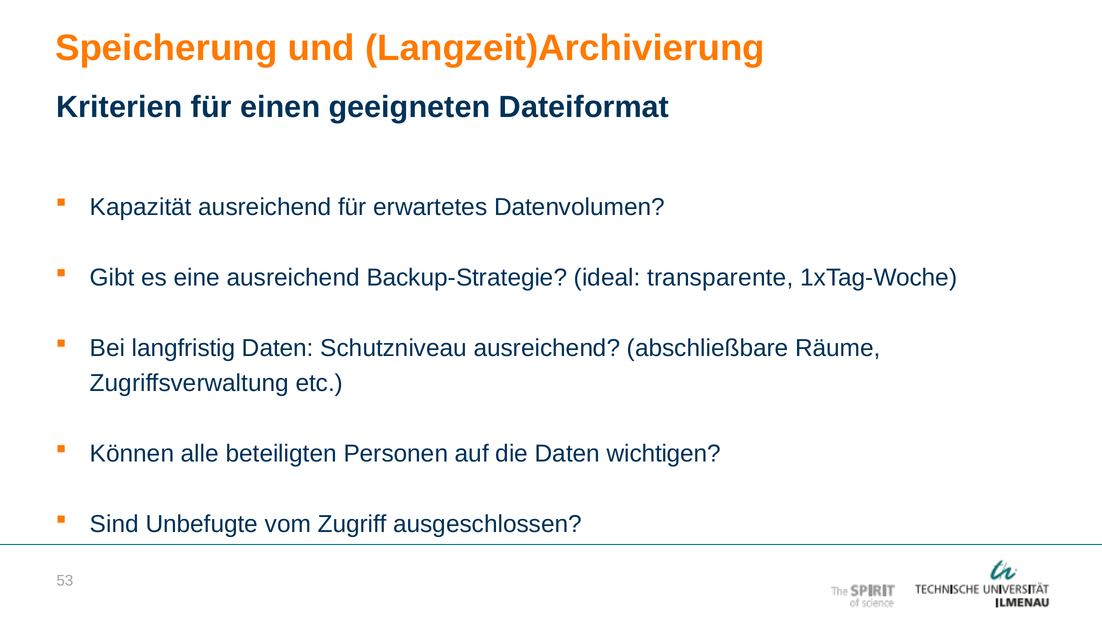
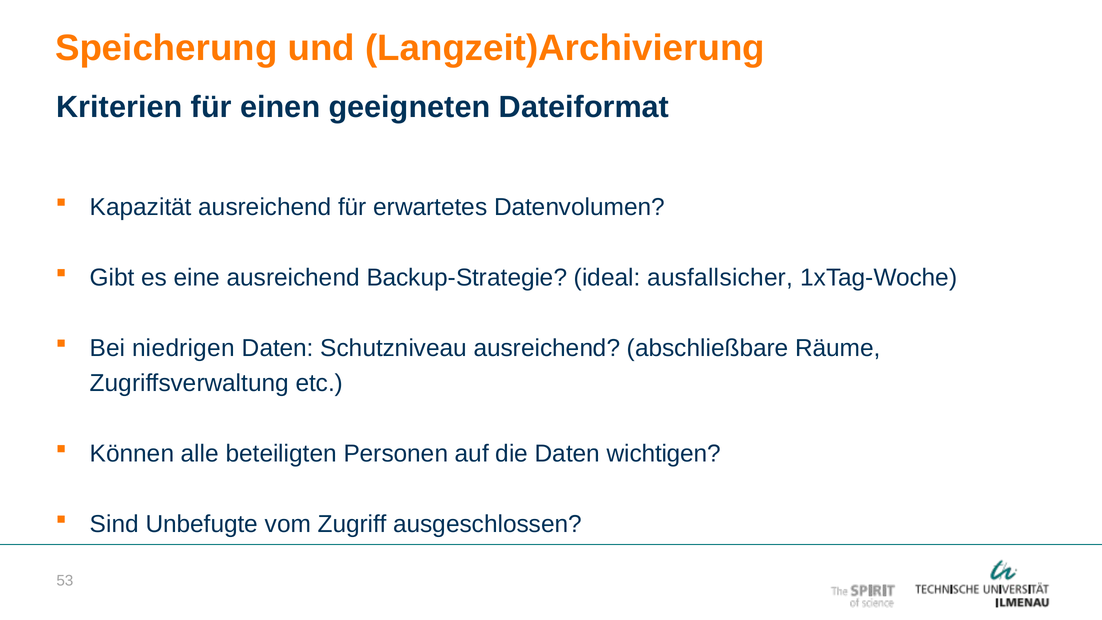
transparente: transparente -> ausfallsicher
langfristig: langfristig -> niedrigen
